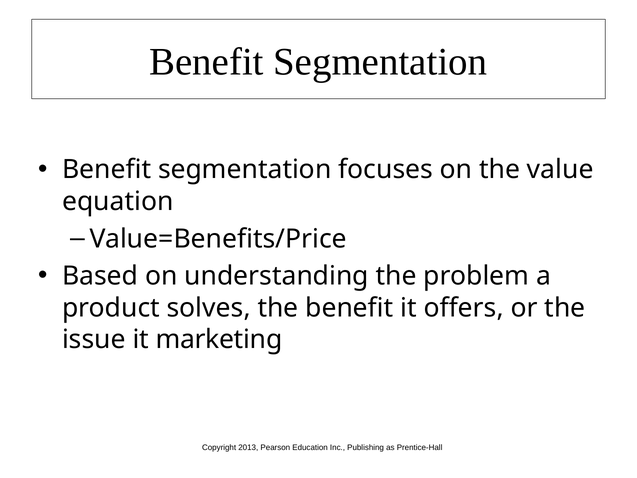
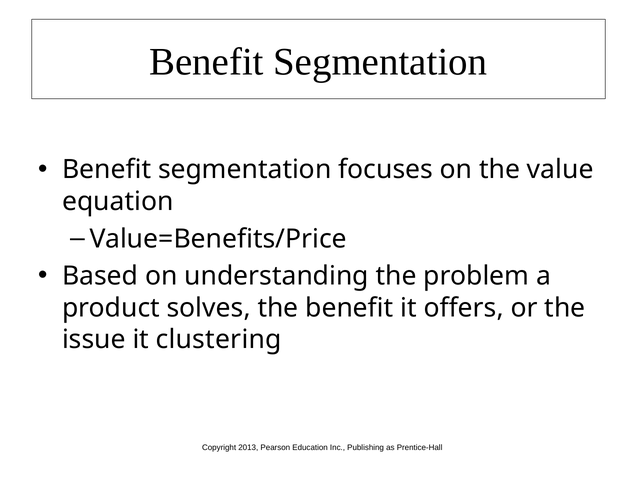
marketing: marketing -> clustering
